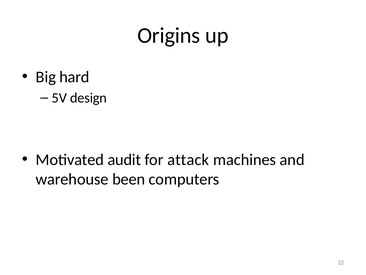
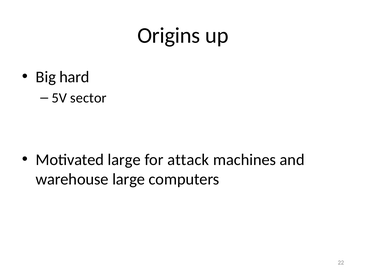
design: design -> sector
Motivated audit: audit -> large
warehouse been: been -> large
